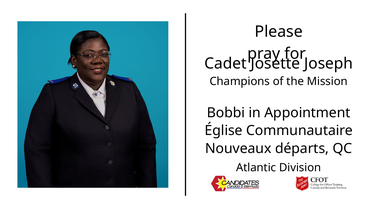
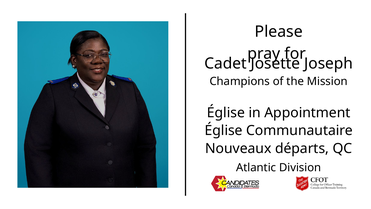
Bobbi at (226, 113): Bobbi -> Église
